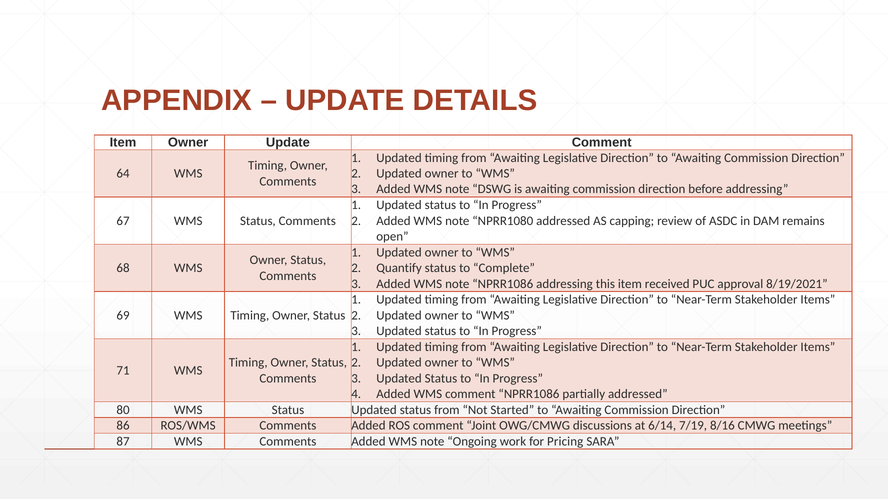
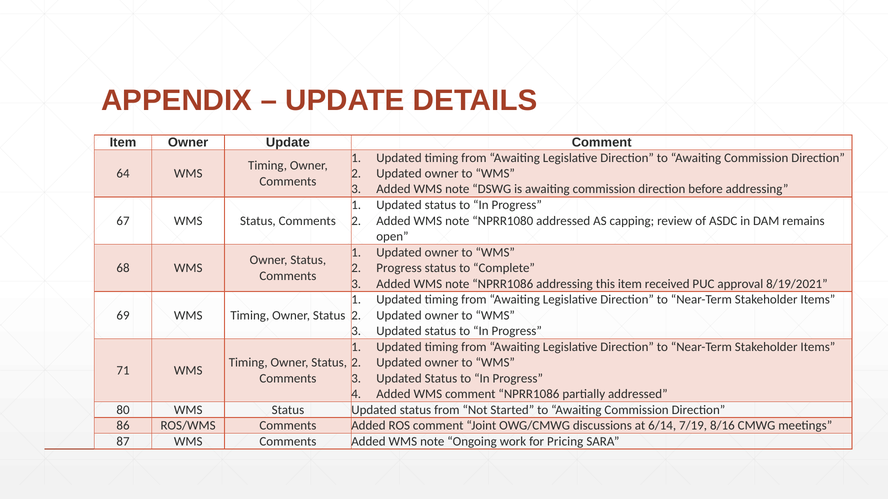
Quantify at (399, 268): Quantify -> Progress
